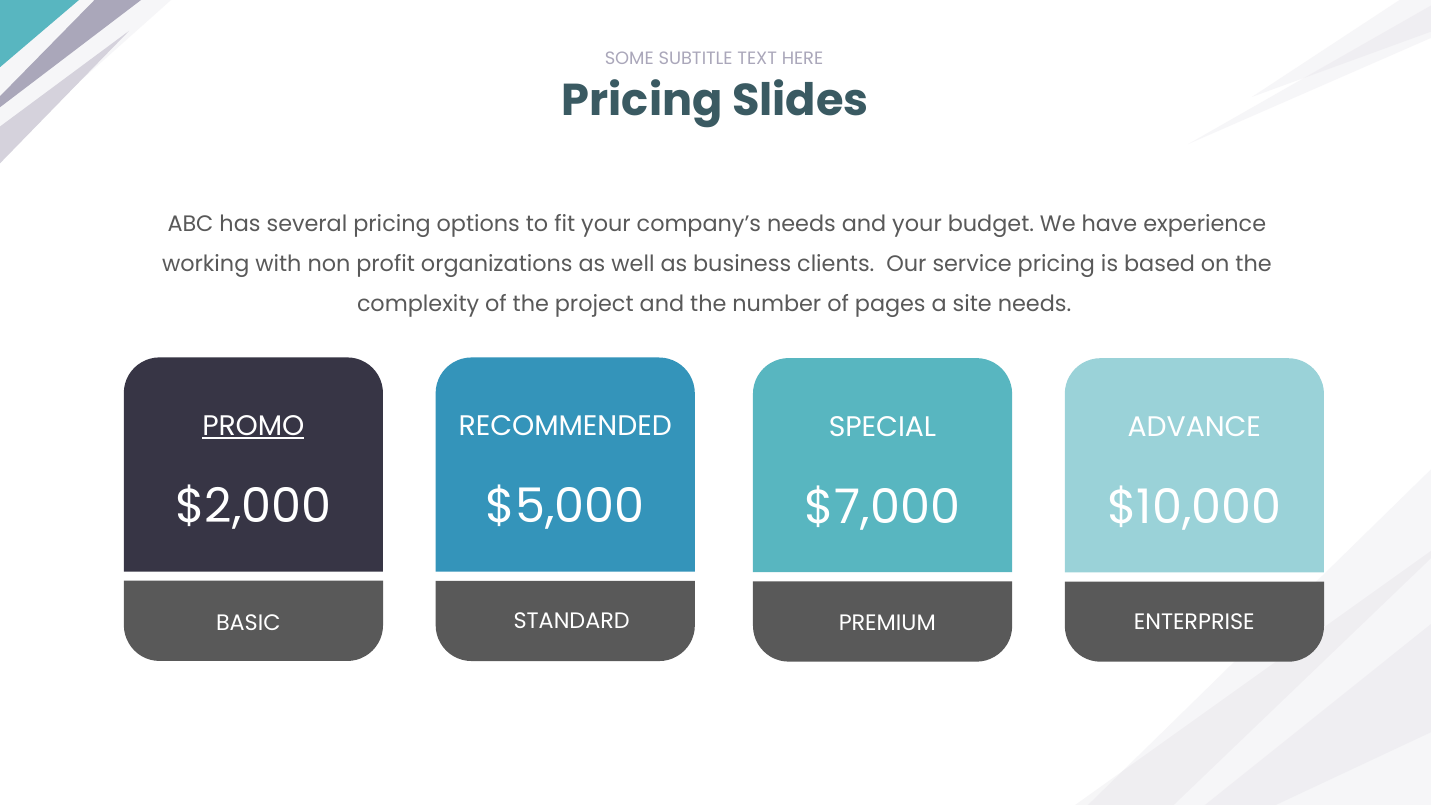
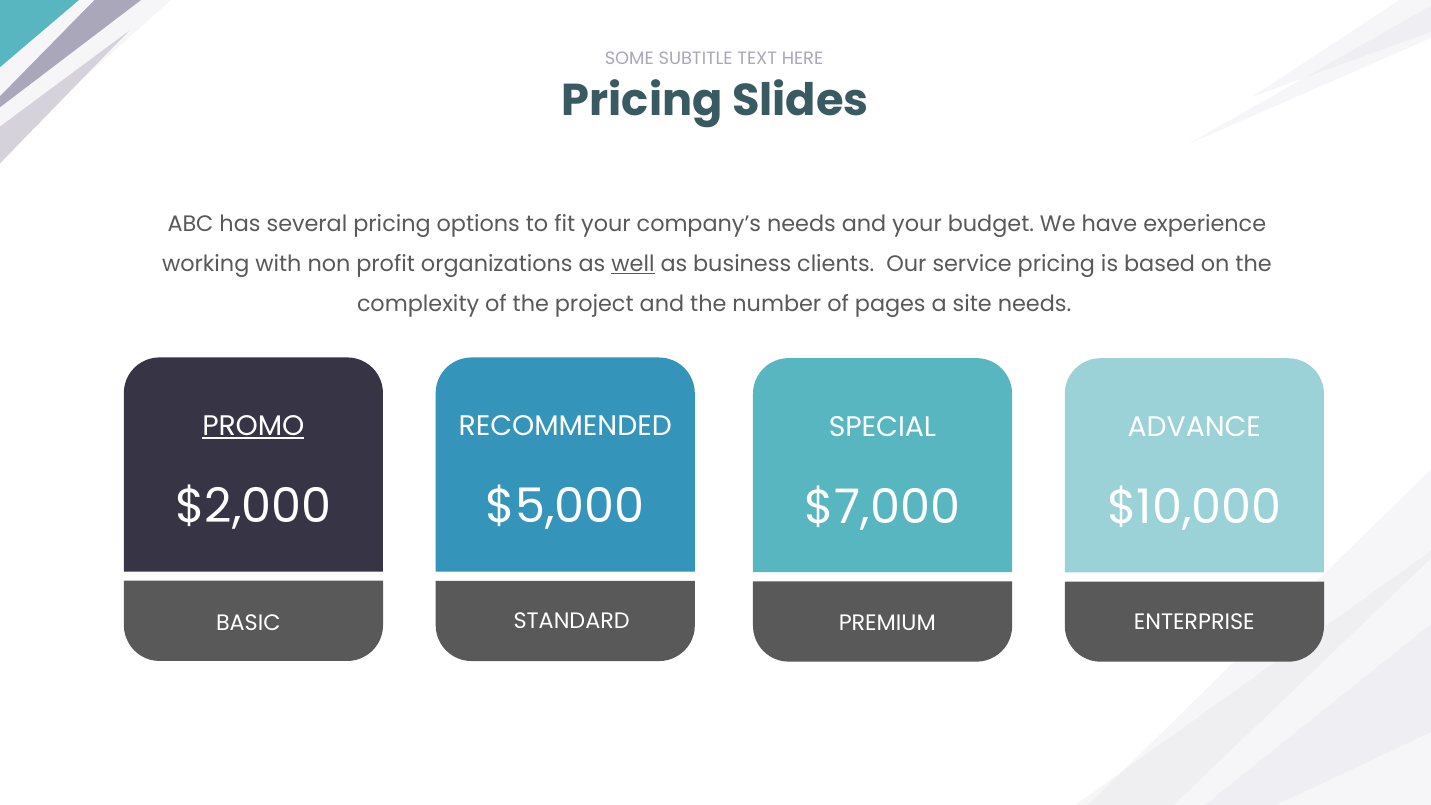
well underline: none -> present
